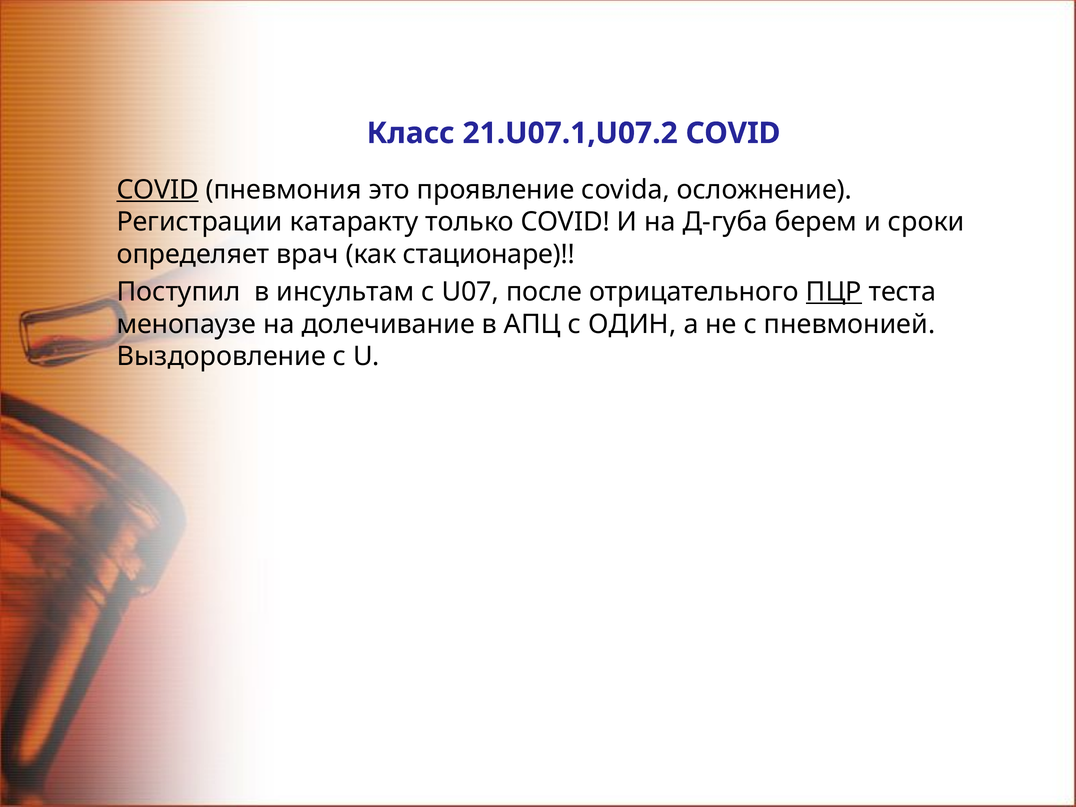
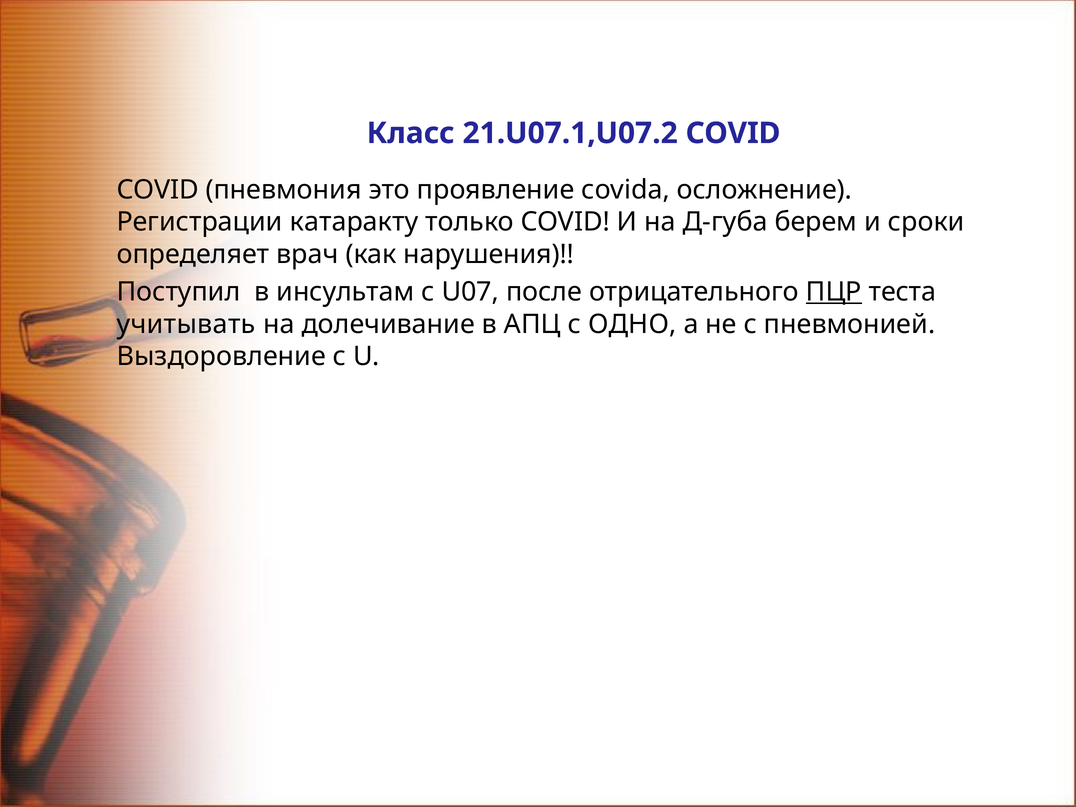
COVID at (158, 190) underline: present -> none
стационаре: стационаре -> нарушения
менопаузе: менопаузе -> учитывать
ОДИН: ОДИН -> ОДНО
